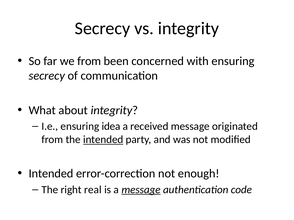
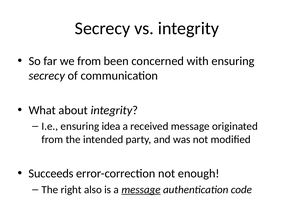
intended at (103, 140) underline: present -> none
Intended at (51, 174): Intended -> Succeeds
real: real -> also
